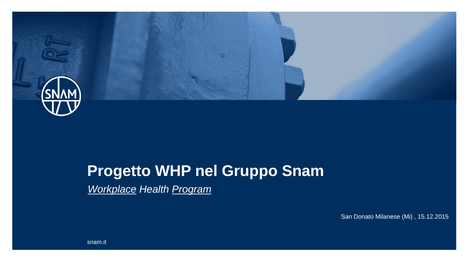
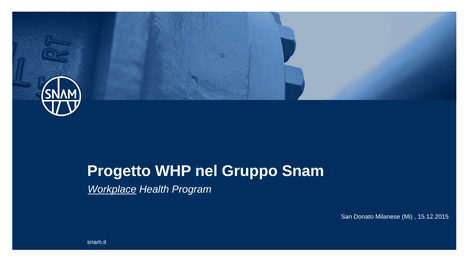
Program underline: present -> none
